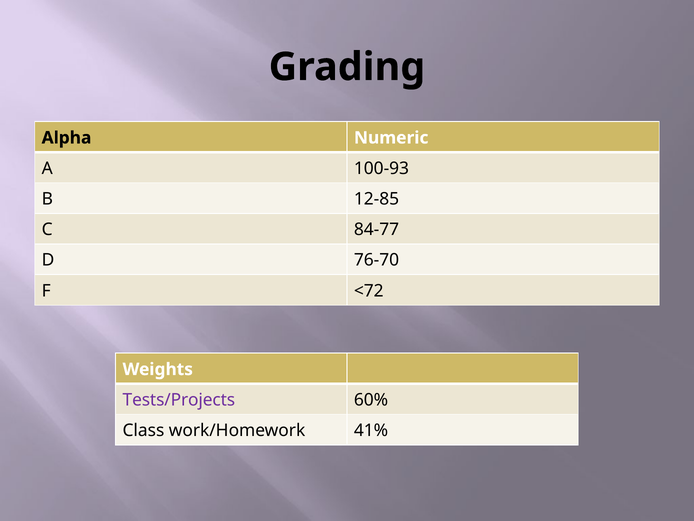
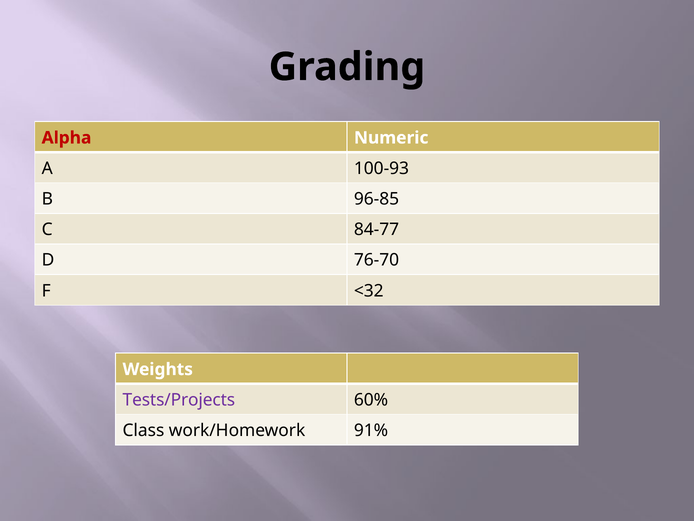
Alpha colour: black -> red
12-85: 12-85 -> 96-85
<72: <72 -> <32
41%: 41% -> 91%
